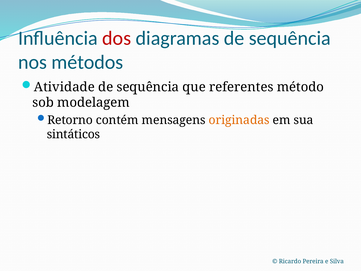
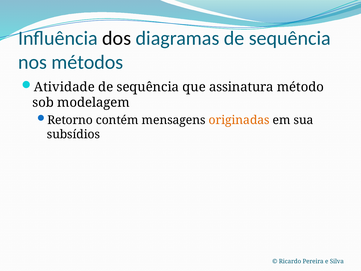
dos colour: red -> black
referentes: referentes -> assinatura
sintáticos: sintáticos -> subsídios
